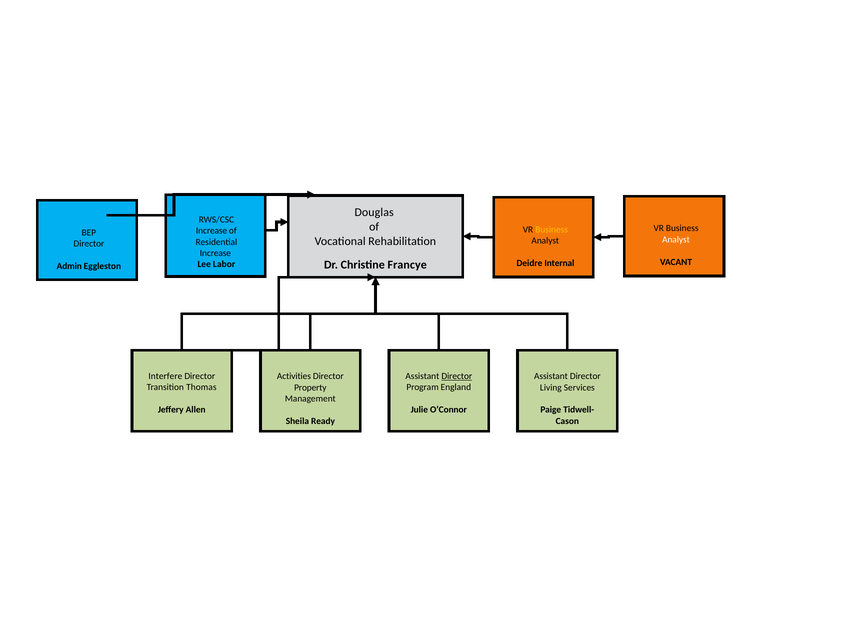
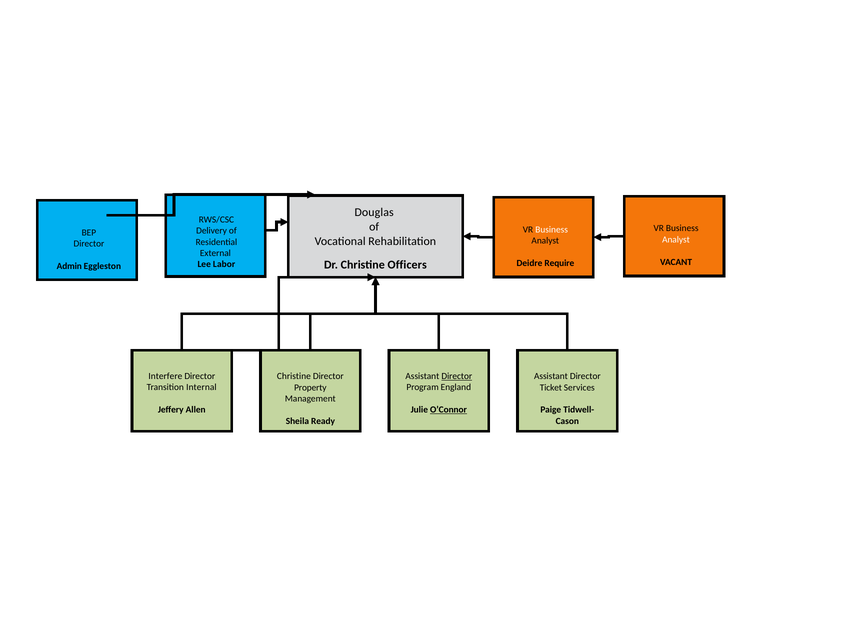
Business at (552, 229) colour: yellow -> white
Increase at (212, 231): Increase -> Delivery
Increase at (215, 253): Increase -> External
Internal: Internal -> Require
Francye: Francye -> Officers
Activities at (294, 376): Activities -> Christine
Thomas: Thomas -> Internal
Living: Living -> Ticket
O’Connor underline: none -> present
